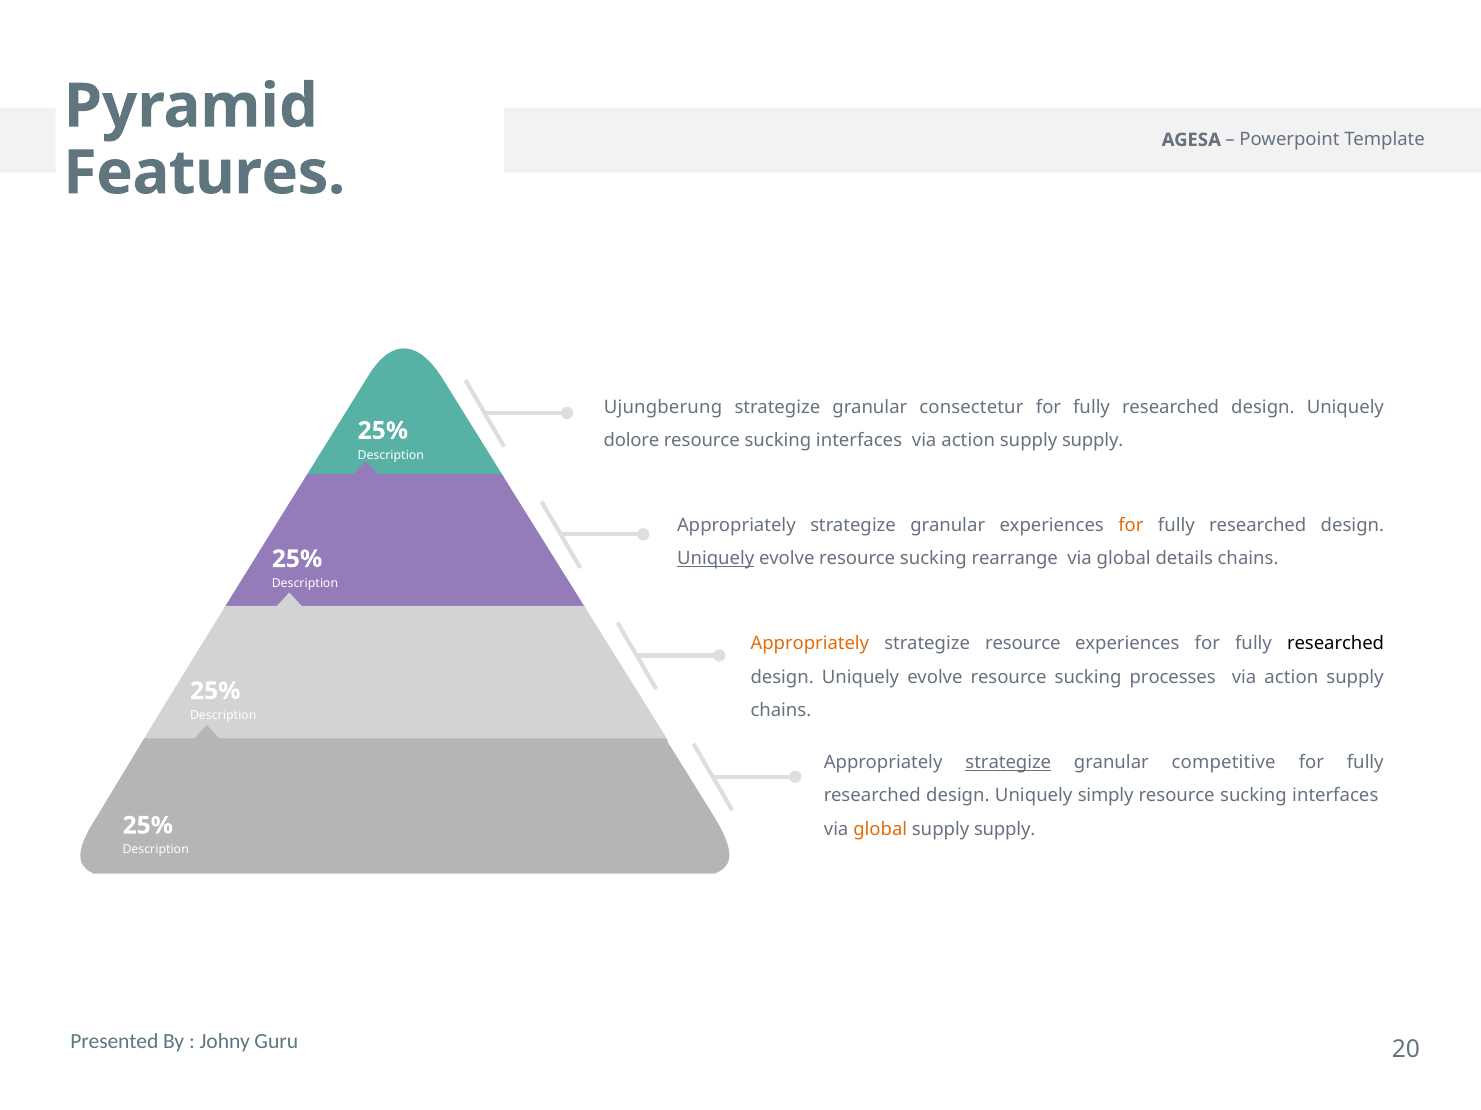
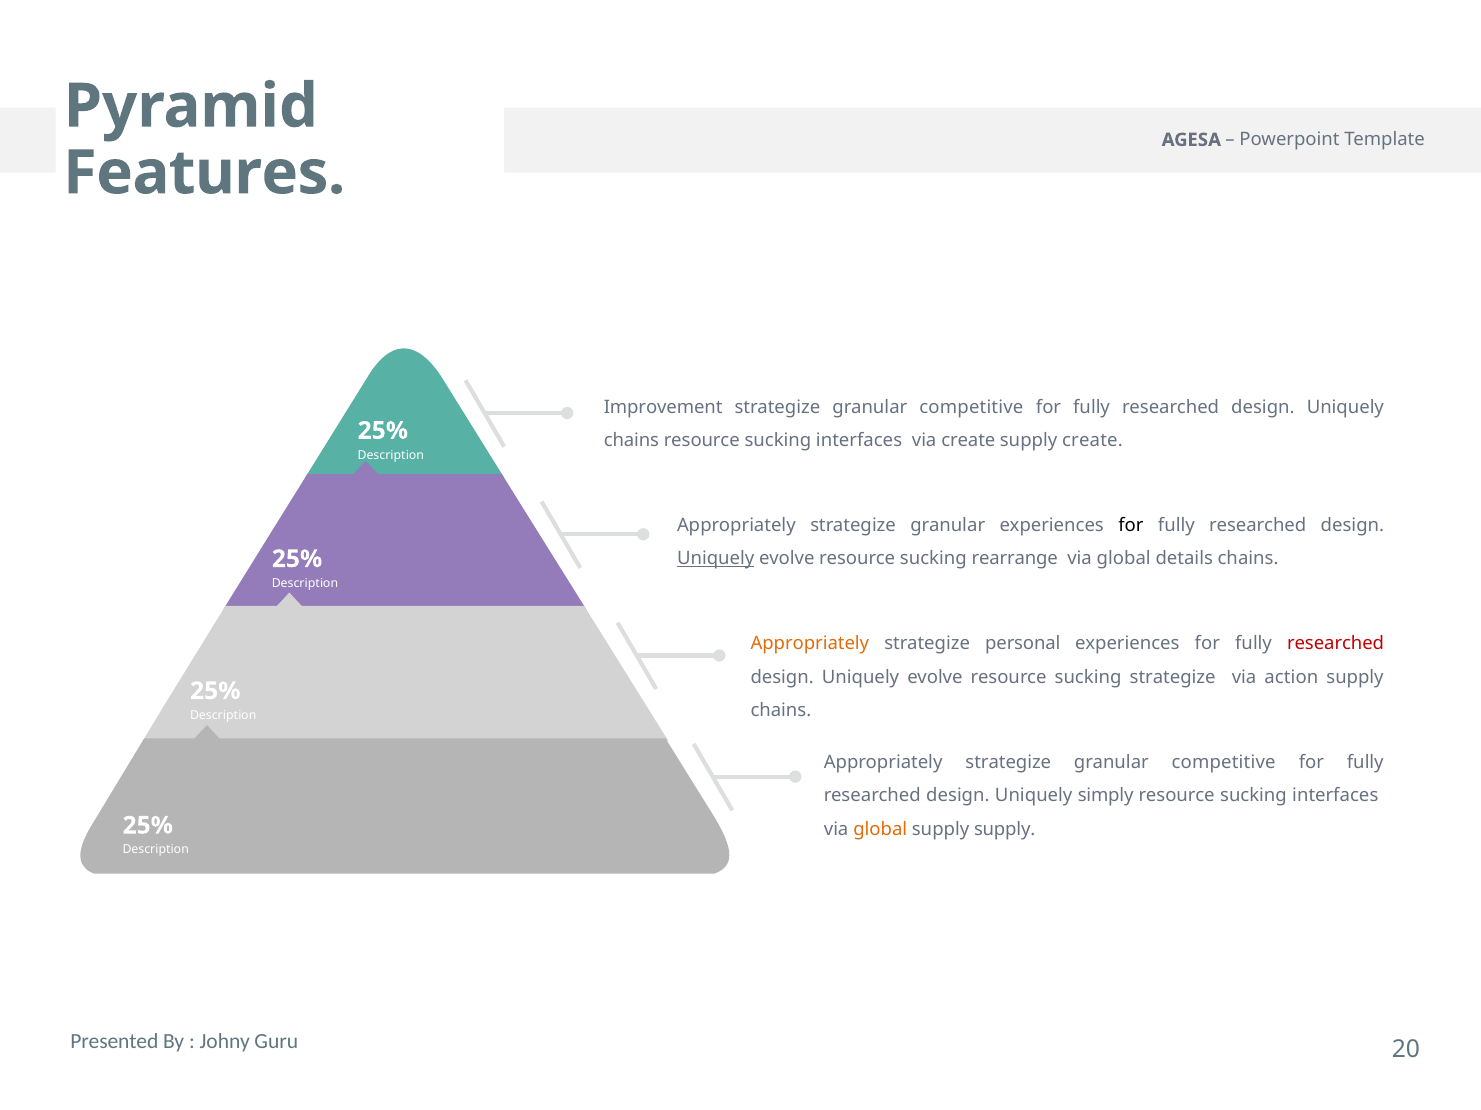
Ujungberung: Ujungberung -> Improvement
consectetur at (971, 407): consectetur -> competitive
dolore at (631, 441): dolore -> chains
interfaces via action: action -> create
supply at (1093, 441): supply -> create
for at (1131, 526) colour: orange -> black
strategize resource: resource -> personal
researched at (1336, 644) colour: black -> red
sucking processes: processes -> strategize
strategize at (1008, 763) underline: present -> none
